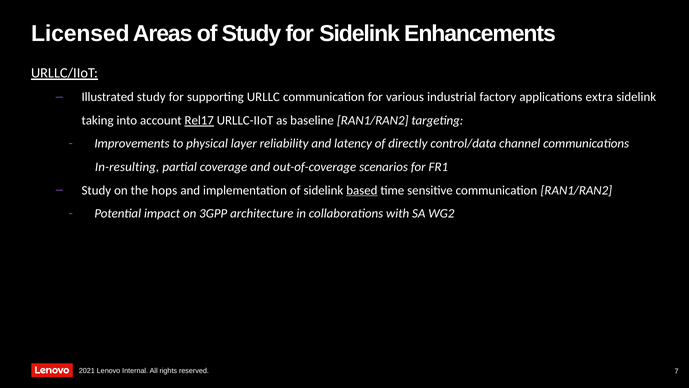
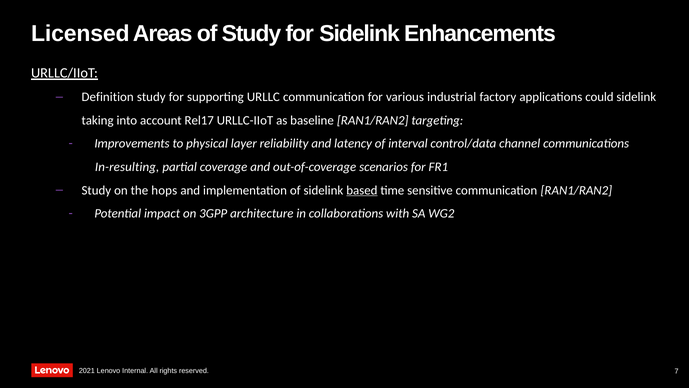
Illustrated: Illustrated -> Definition
extra: extra -> could
Rel17 underline: present -> none
directly: directly -> interval
